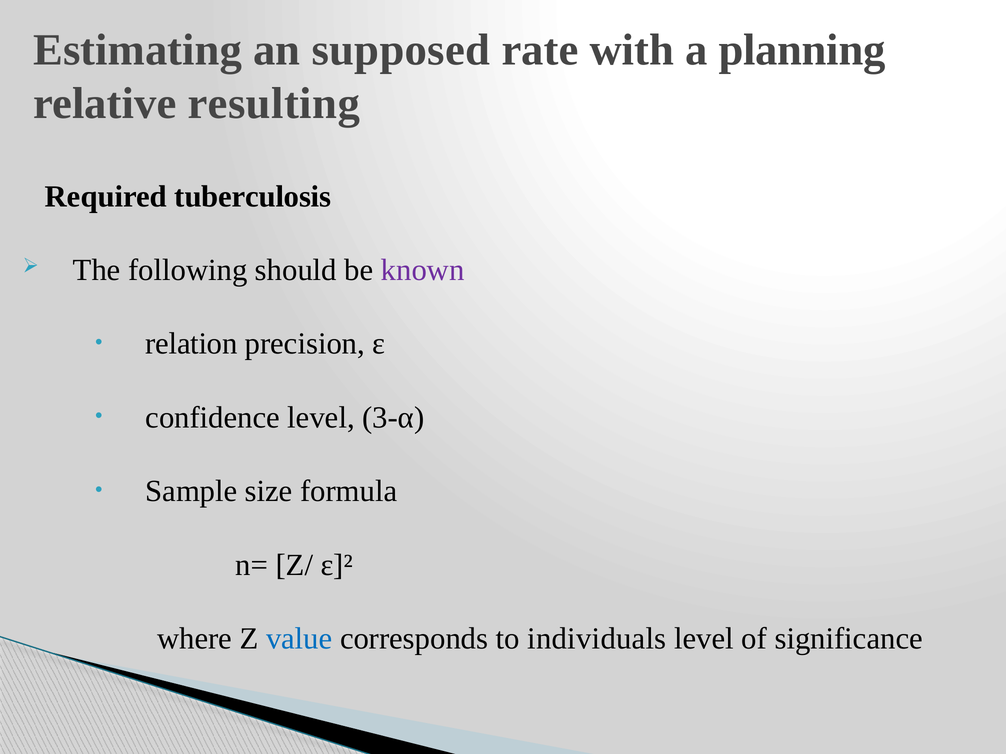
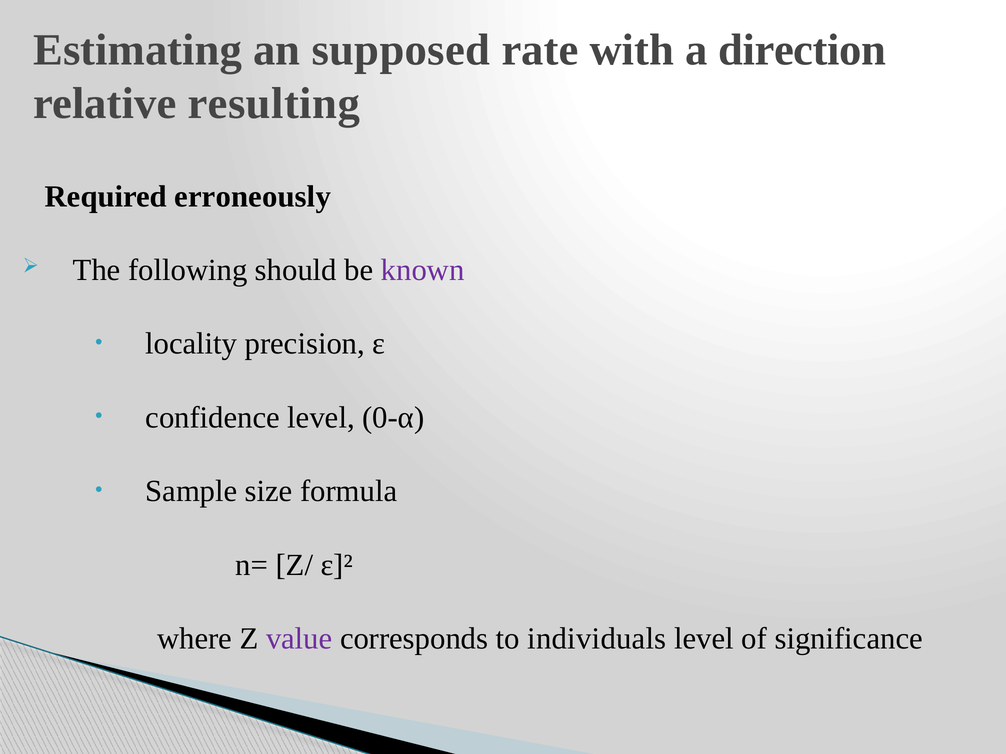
planning: planning -> direction
tuberculosis: tuberculosis -> erroneously
relation: relation -> locality
3-α: 3-α -> 0-α
value colour: blue -> purple
